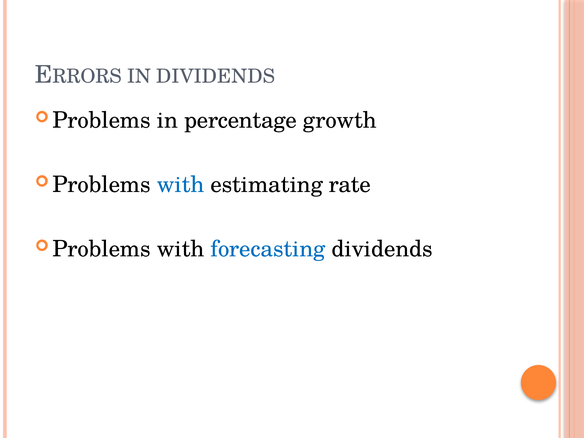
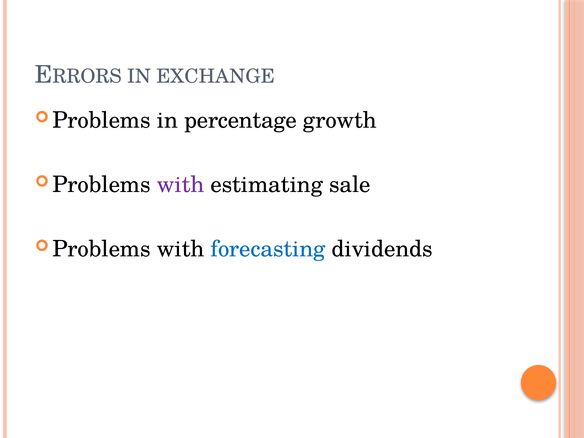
IN DIVIDENDS: DIVIDENDS -> EXCHANGE
with at (181, 185) colour: blue -> purple
rate: rate -> sale
